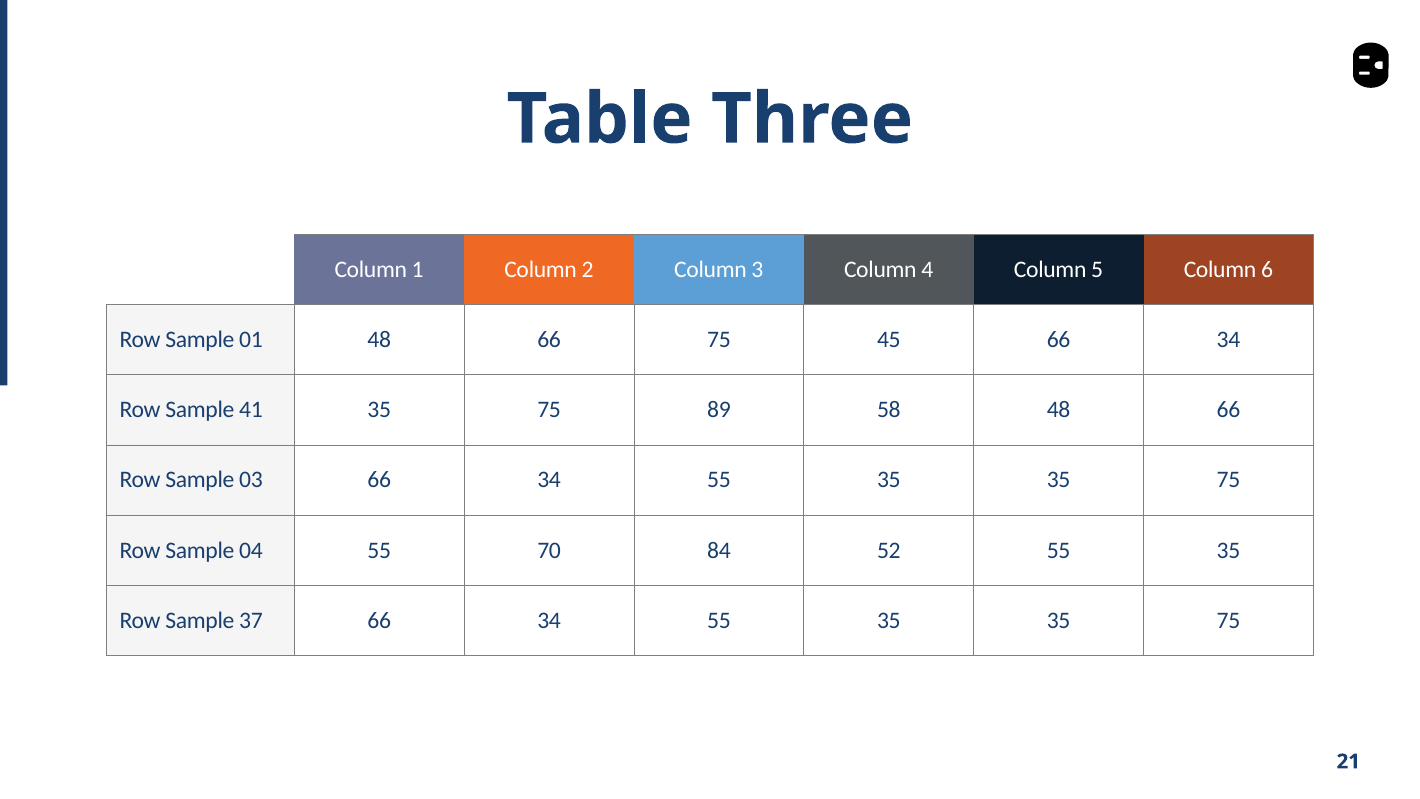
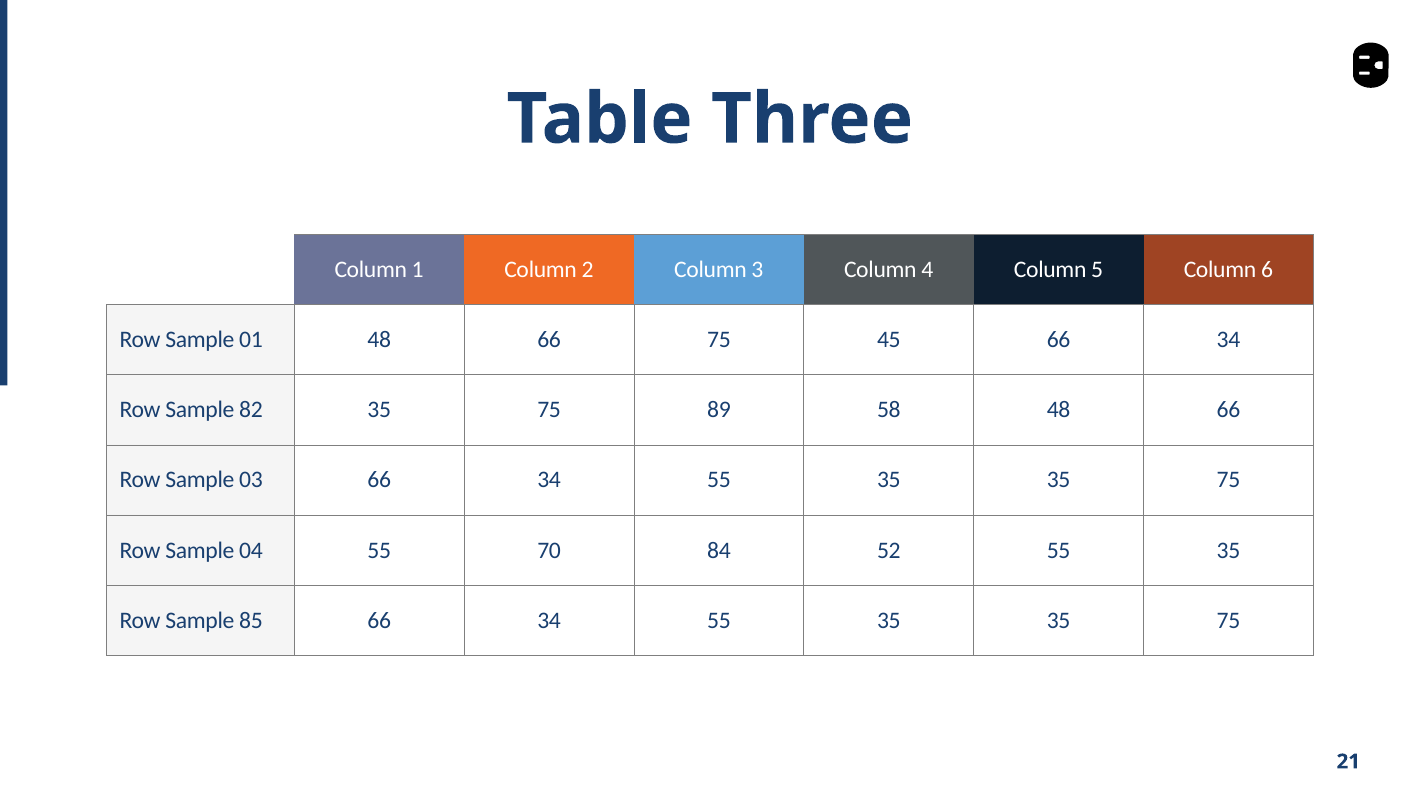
41: 41 -> 82
37: 37 -> 85
